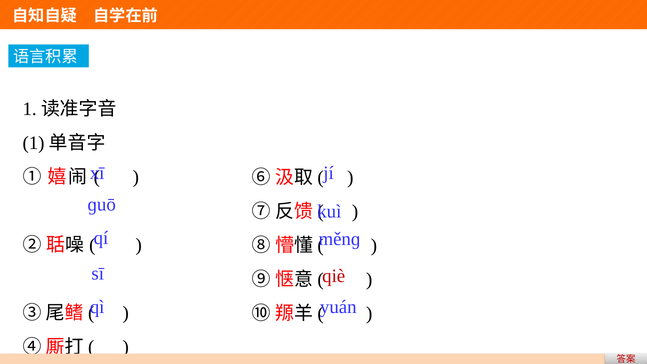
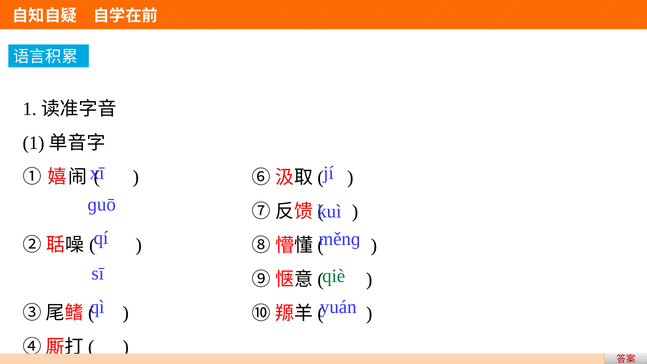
qiè colour: red -> green
